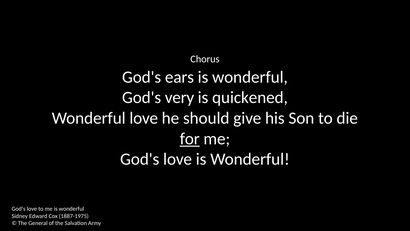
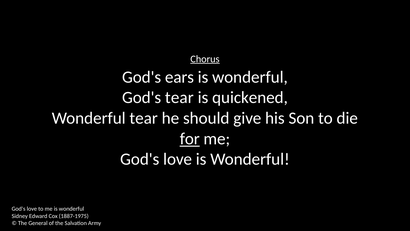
Chorus underline: none -> present
God's very: very -> tear
Wonderful love: love -> tear
